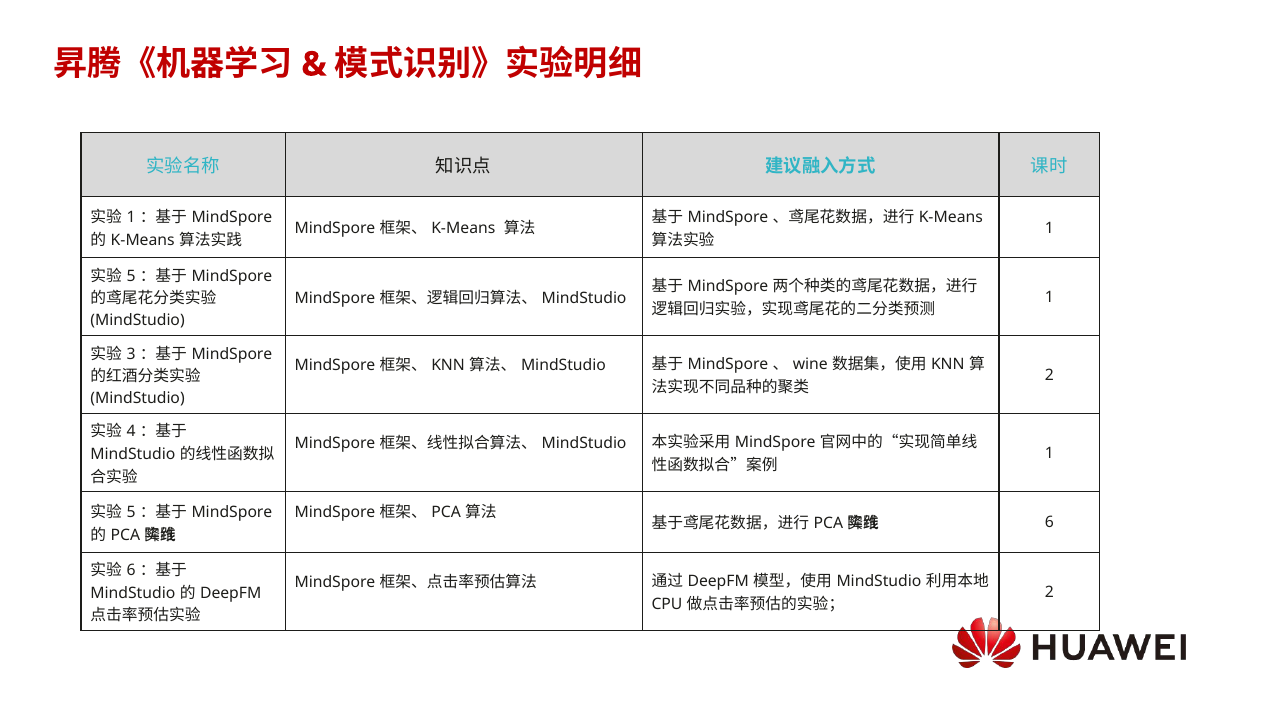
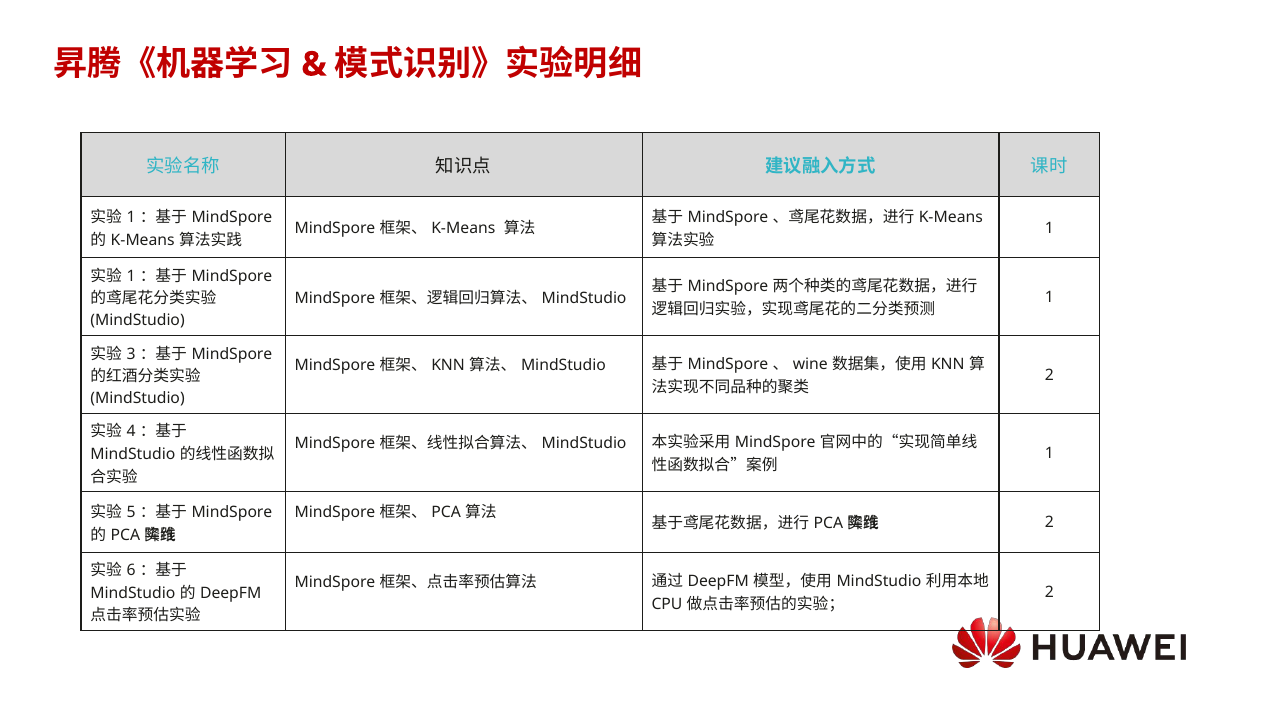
5 at (131, 276): 5 -> 1
6 at (1049, 523): 6 -> 2
